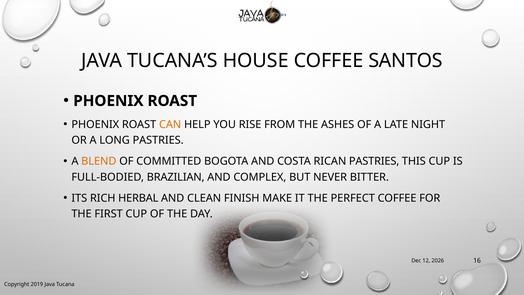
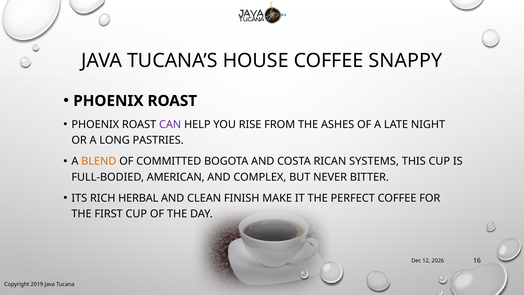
SANTOS: SANTOS -> SNAPPY
CAN colour: orange -> purple
RICAN PASTRIES: PASTRIES -> SYSTEMS
BRAZILIAN: BRAZILIAN -> AMERICAN
